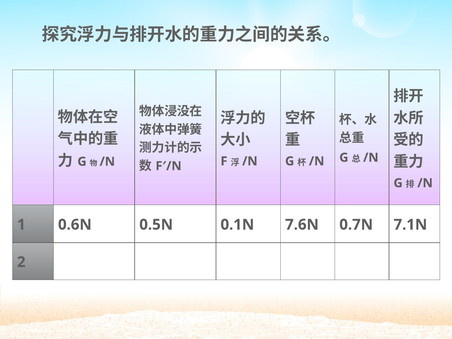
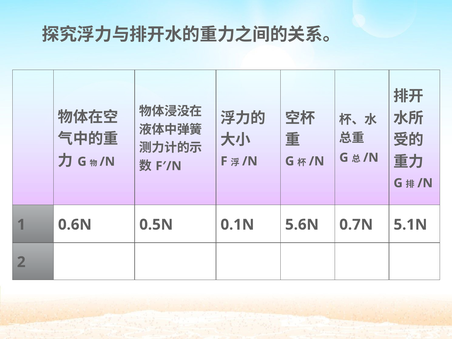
7.6N: 7.6N -> 5.6N
7.1N: 7.1N -> 5.1N
